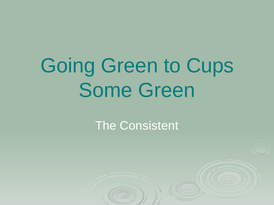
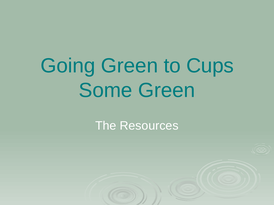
Consistent: Consistent -> Resources
